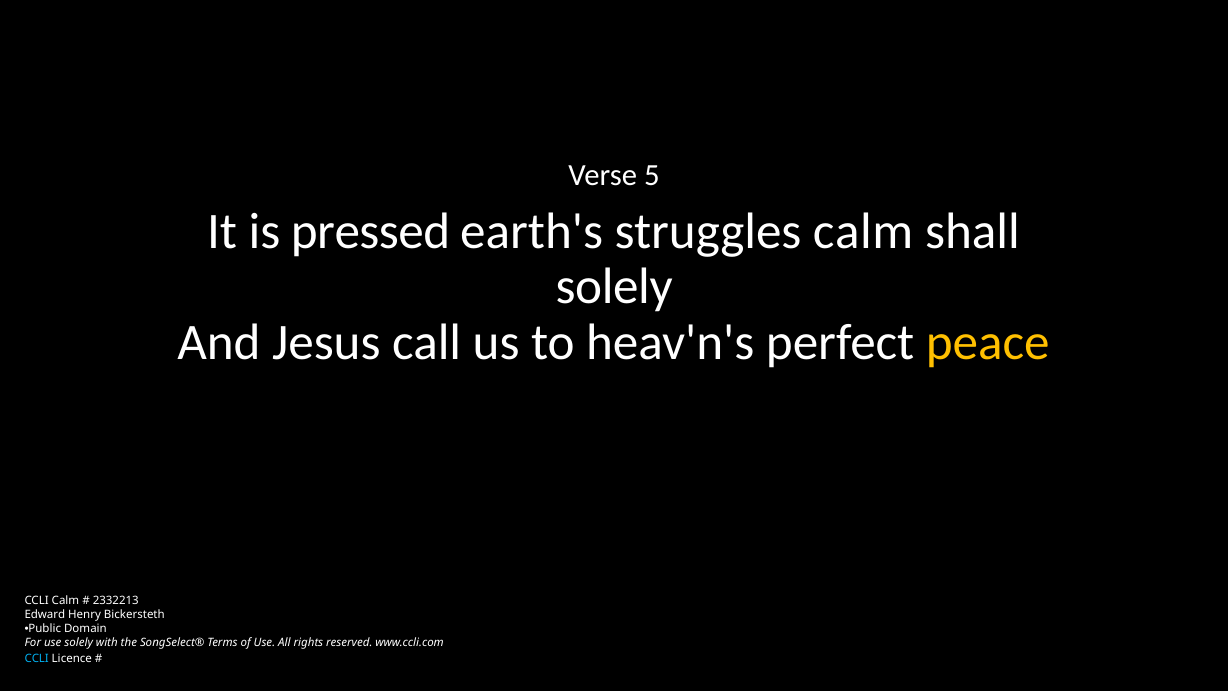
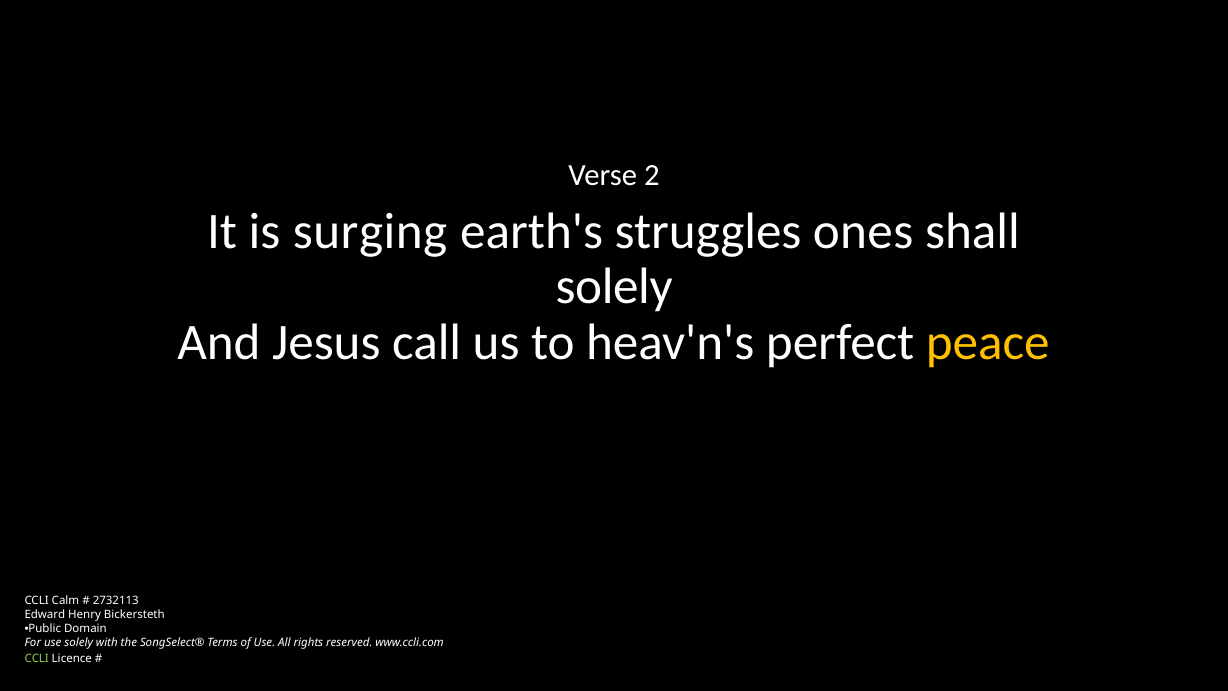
5: 5 -> 2
pressed: pressed -> surging
struggles calm: calm -> ones
2332213: 2332213 -> 2732113
CCLI at (37, 658) colour: light blue -> light green
